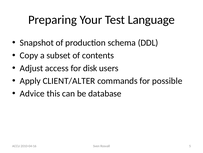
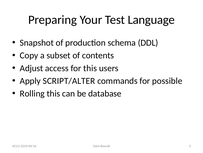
for disk: disk -> this
CLIENT/ALTER: CLIENT/ALTER -> SCRIPT/ALTER
Advice: Advice -> Rolling
